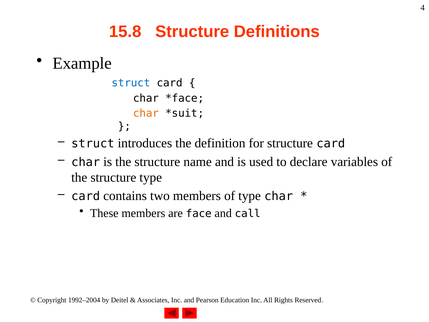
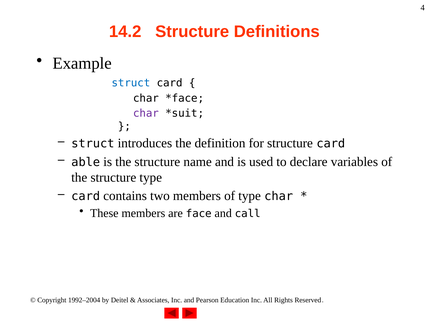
15.8: 15.8 -> 14.2
char at (146, 113) colour: orange -> purple
char at (86, 162): char -> able
